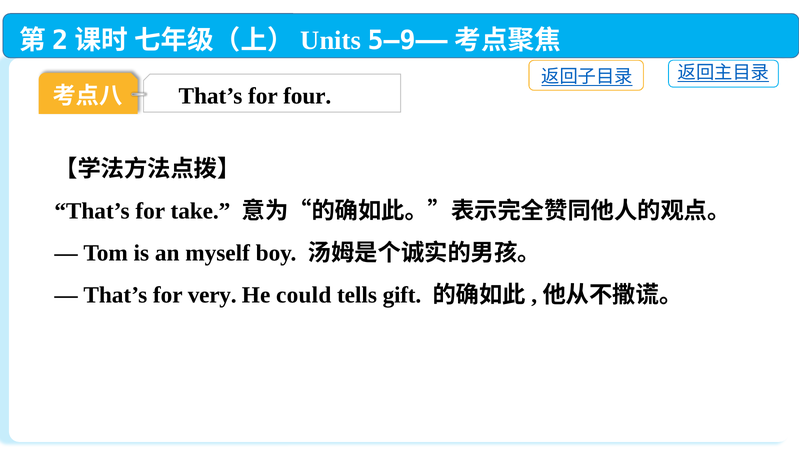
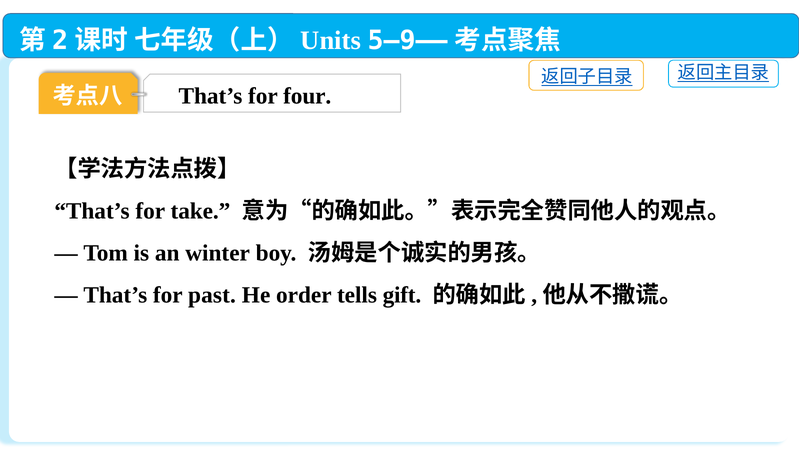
myself: myself -> winter
very: very -> past
could: could -> order
